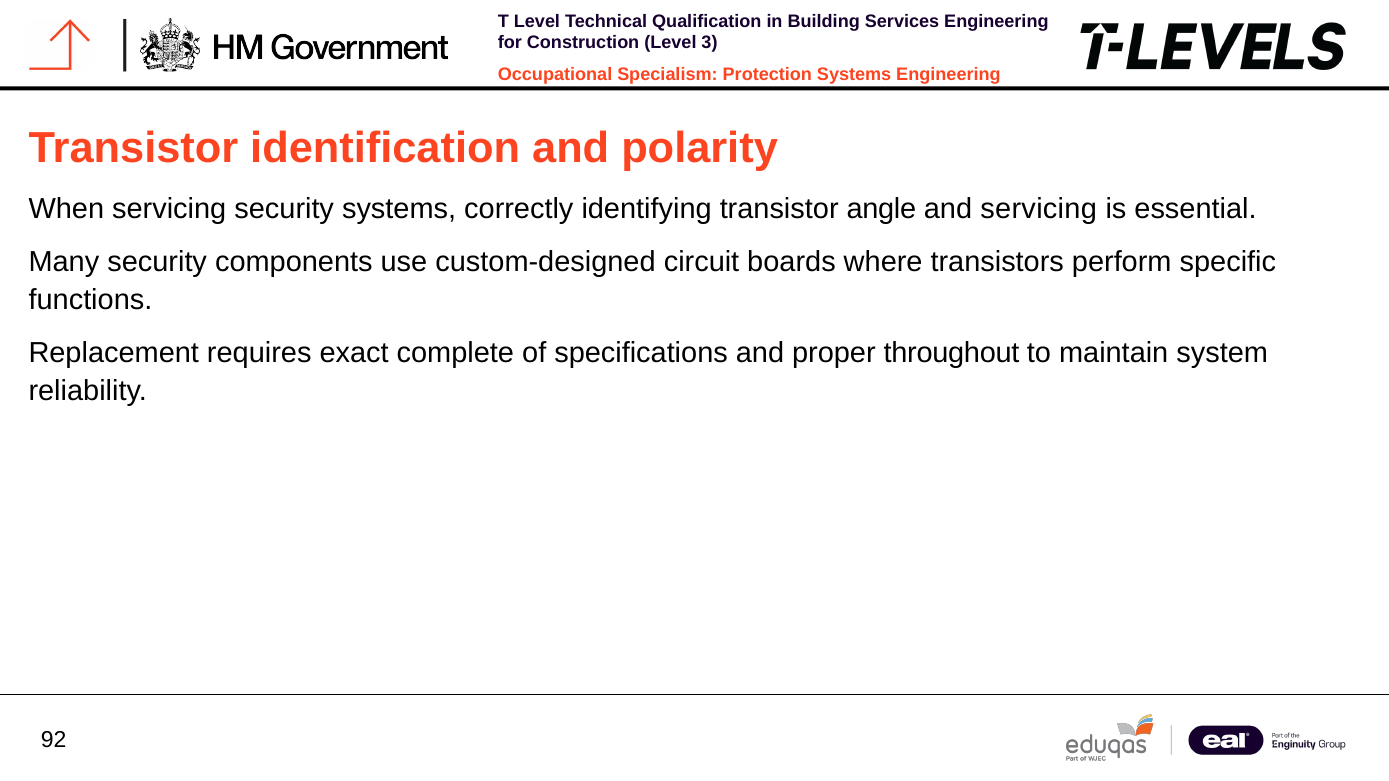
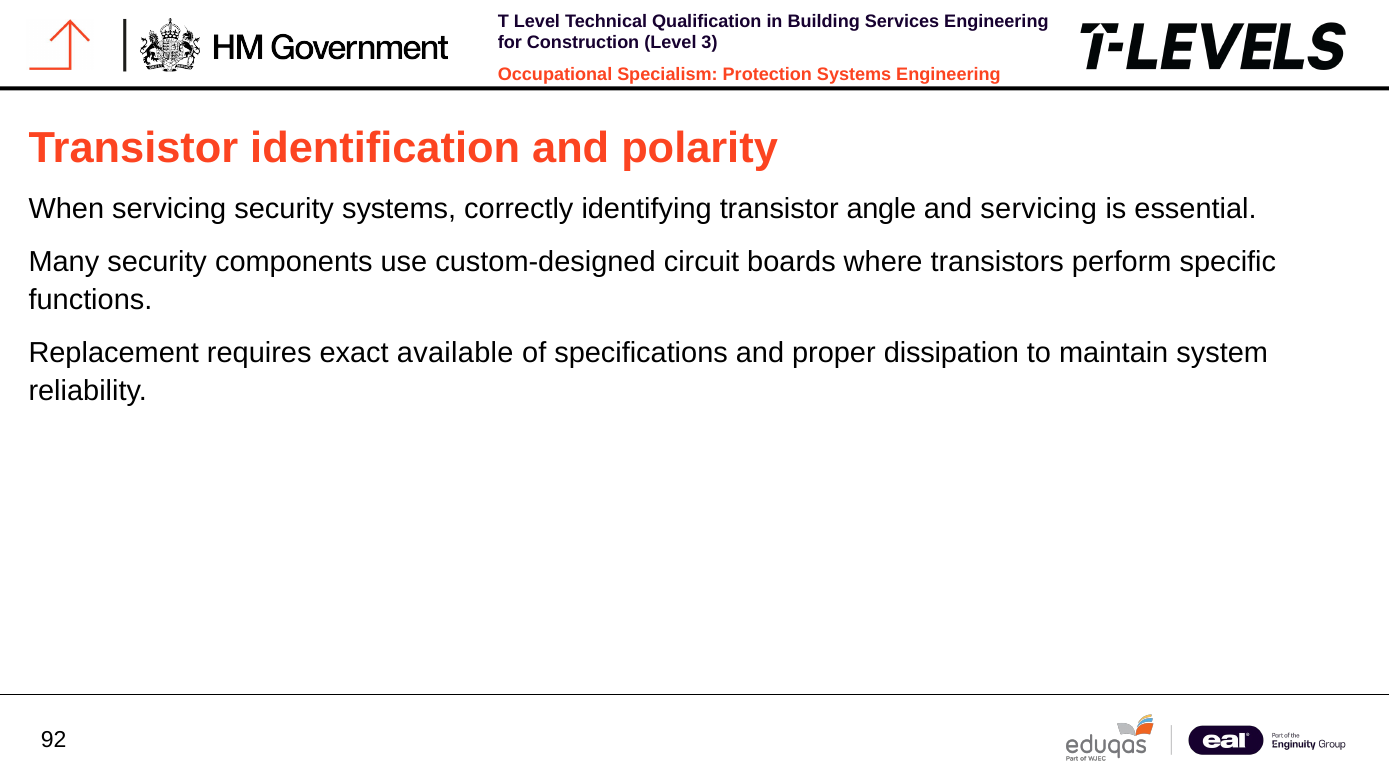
complete: complete -> available
throughout: throughout -> dissipation
